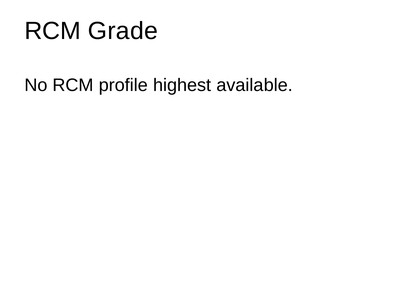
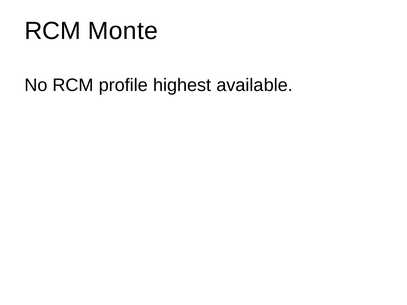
Grade: Grade -> Monte
